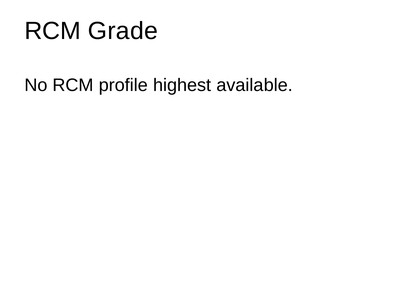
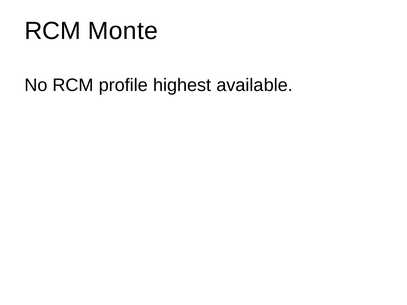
Grade: Grade -> Monte
